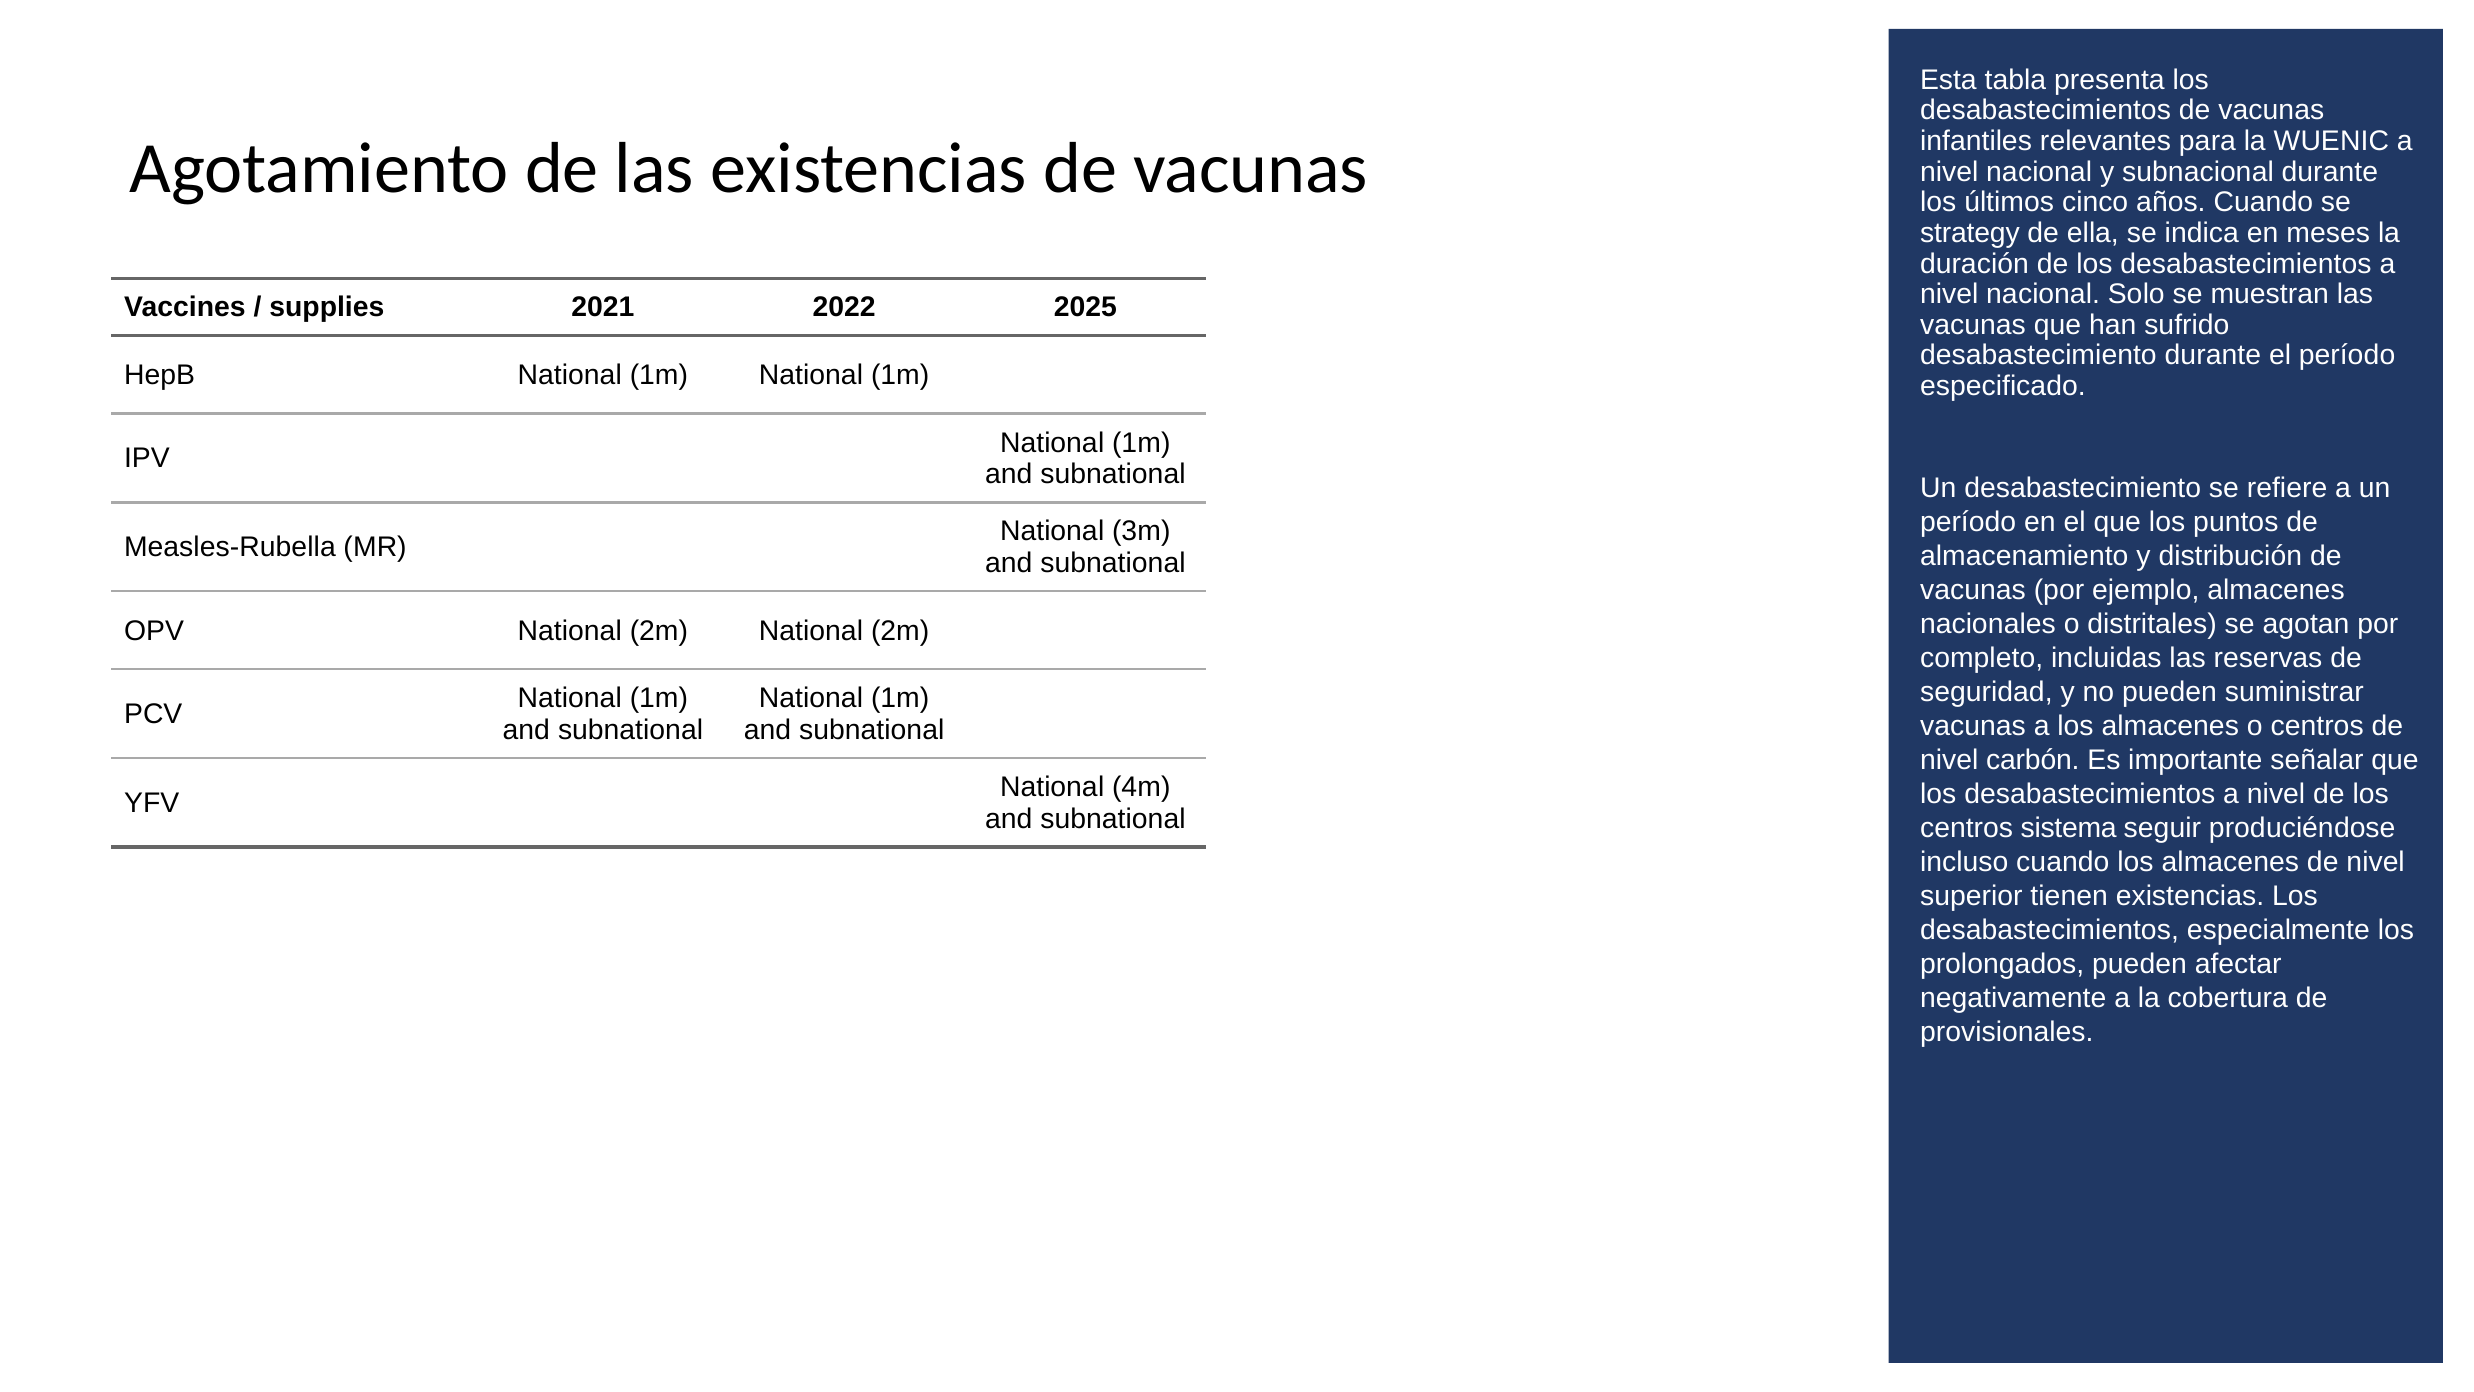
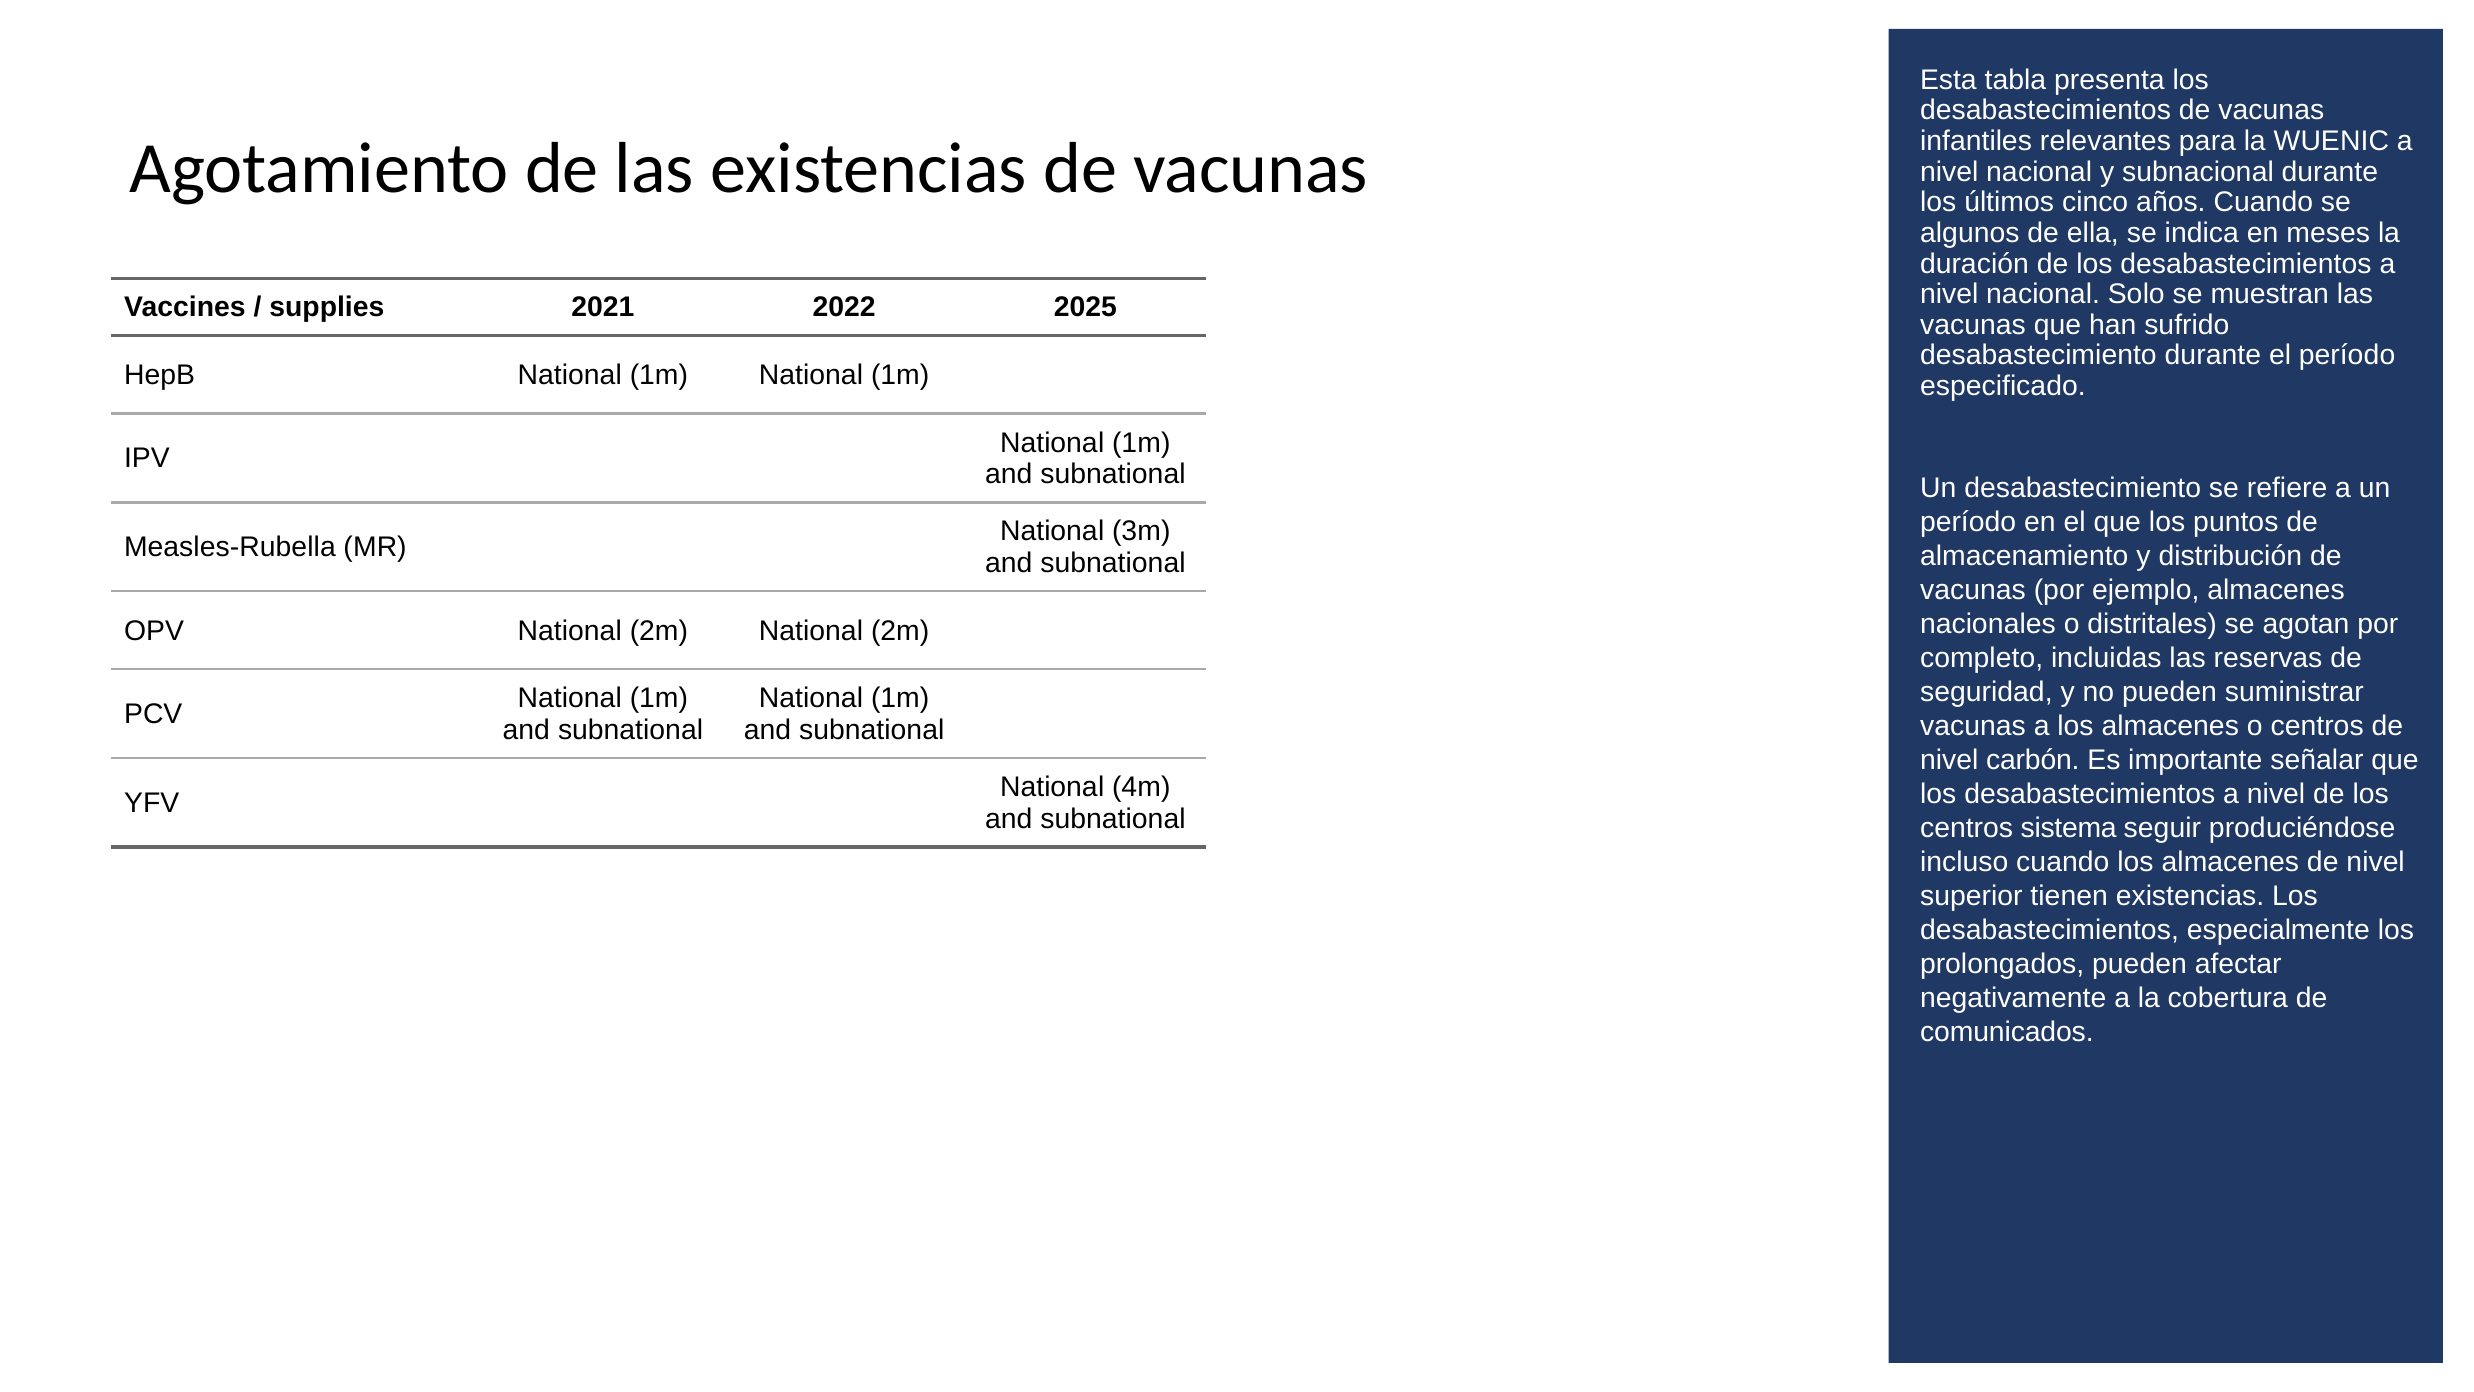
strategy: strategy -> algunos
provisionales: provisionales -> comunicados
